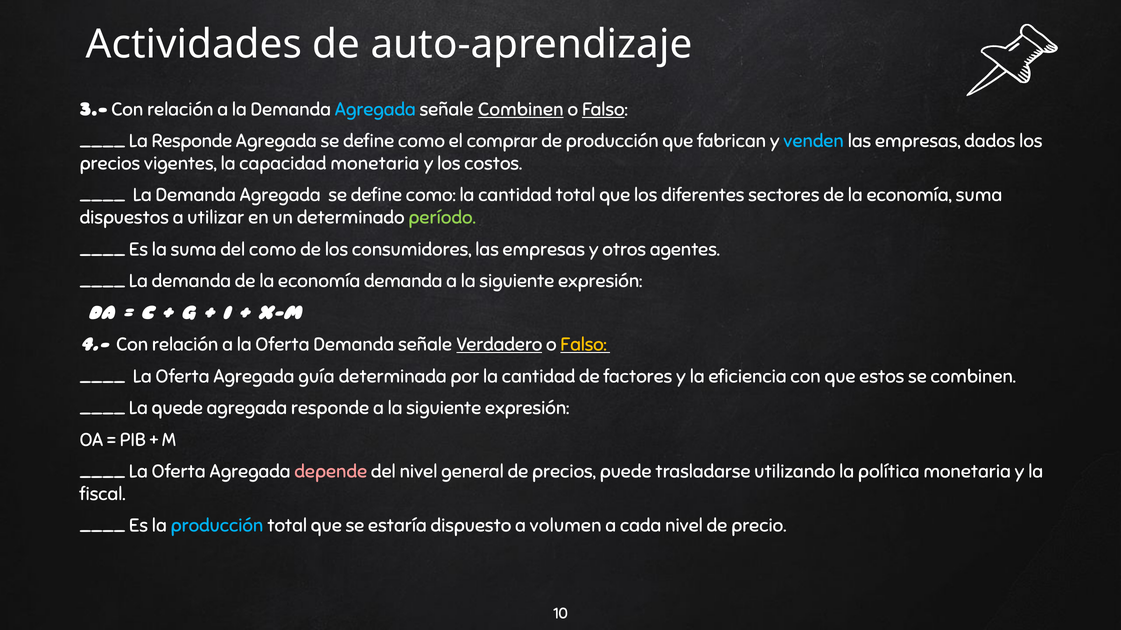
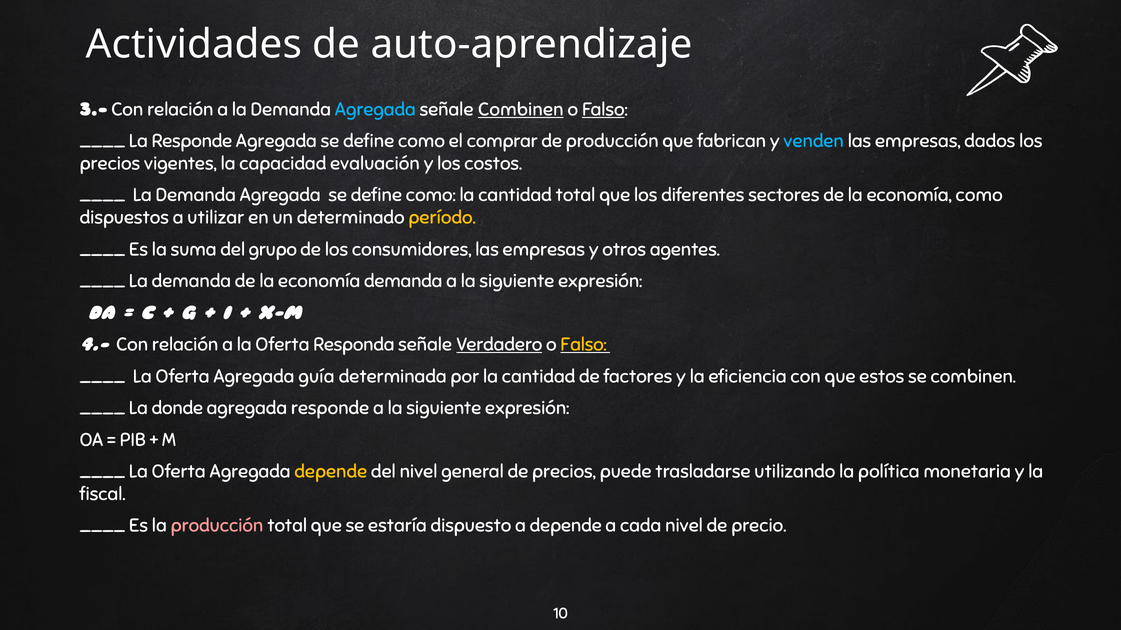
capacidad monetaria: monetaria -> evaluación
economía suma: suma -> como
período colour: light green -> yellow
del como: como -> grupo
Oferta Demanda: Demanda -> Responda
quede: quede -> donde
depende at (331, 472) colour: pink -> yellow
producción at (217, 526) colour: light blue -> pink
a volumen: volumen -> depende
